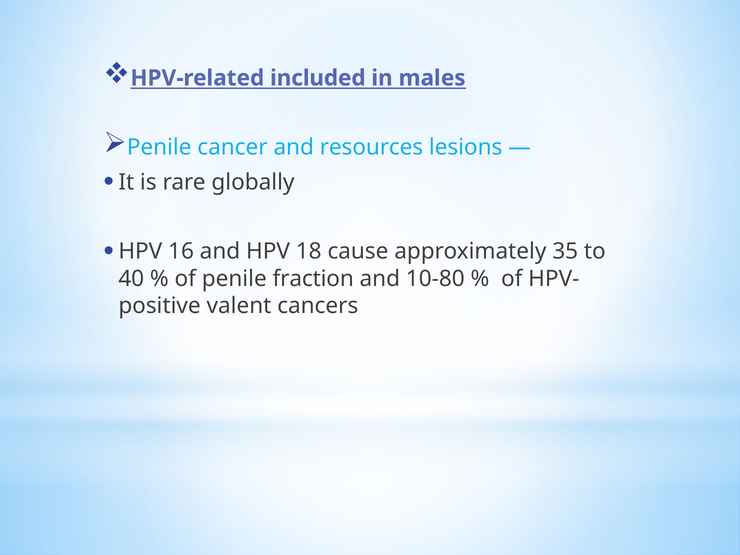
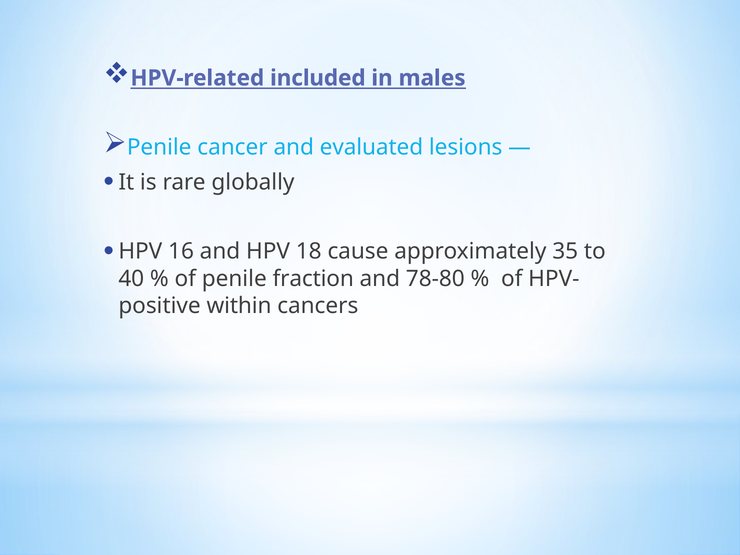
resources: resources -> evaluated
10-80: 10-80 -> 78-80
valent: valent -> within
